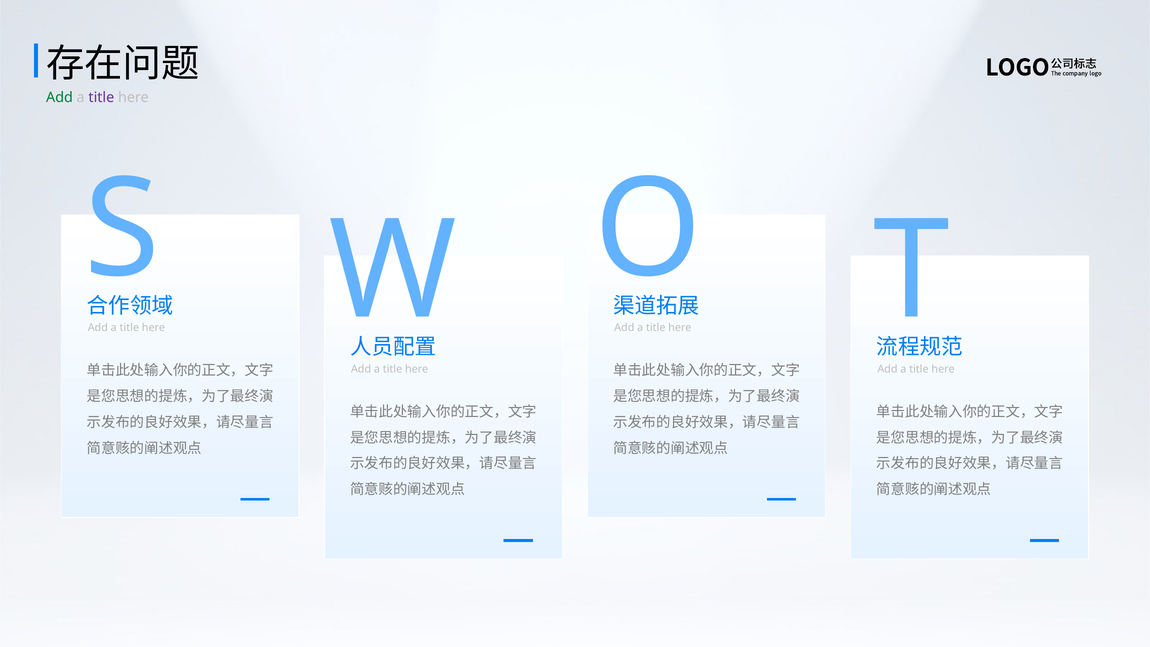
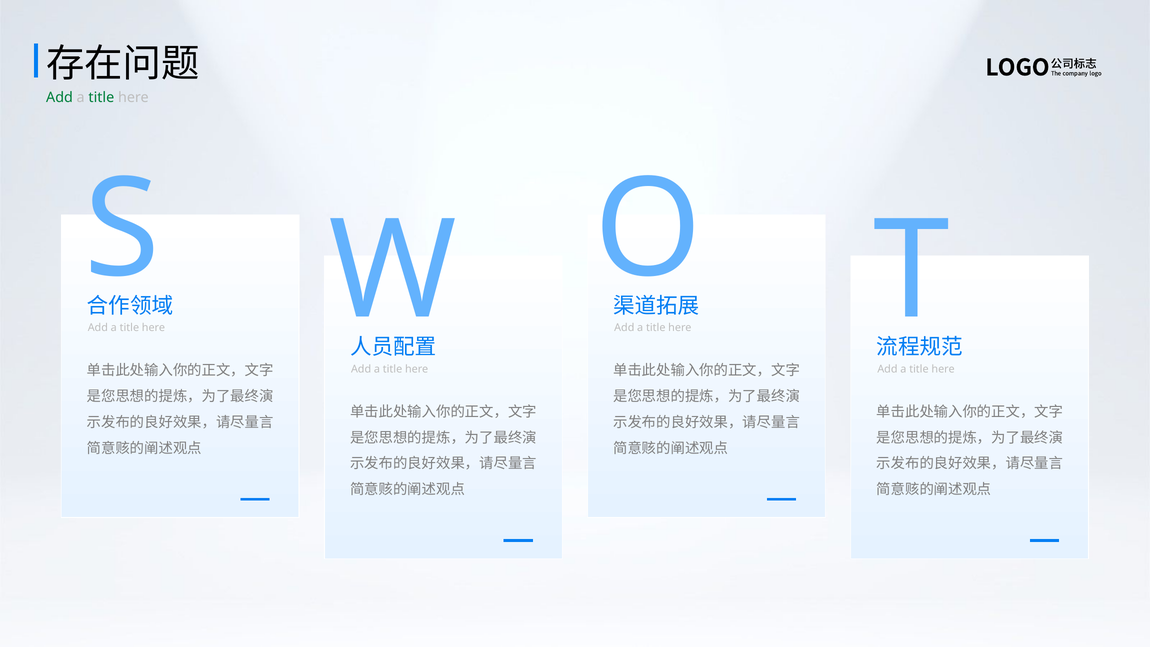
title at (101, 98) colour: purple -> green
